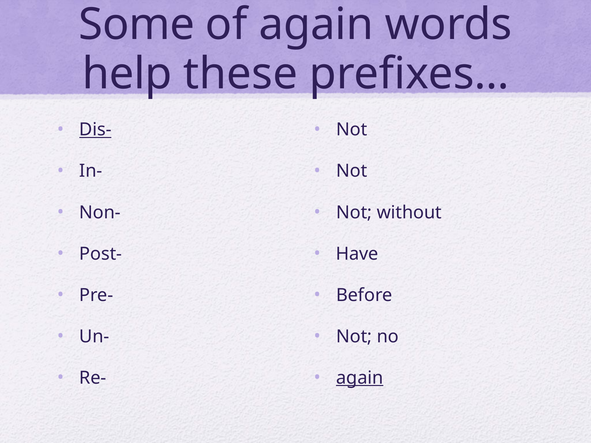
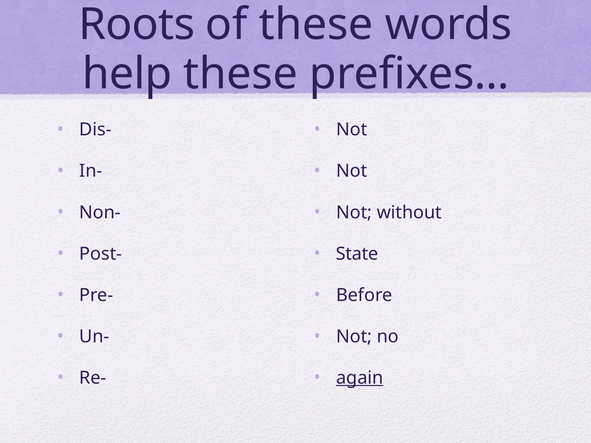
Some: Some -> Roots
of again: again -> these
Dis- underline: present -> none
Have: Have -> State
